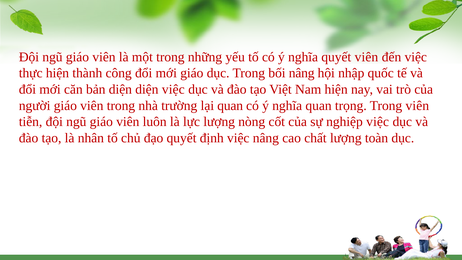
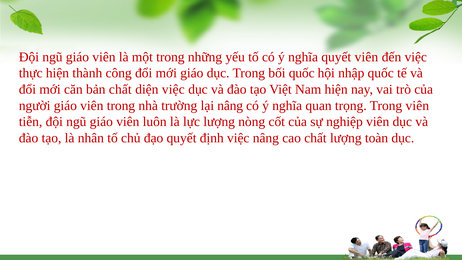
bối nâng: nâng -> quốc
bản diện: diện -> chất
lại quan: quan -> nâng
nghiệp việc: việc -> viên
